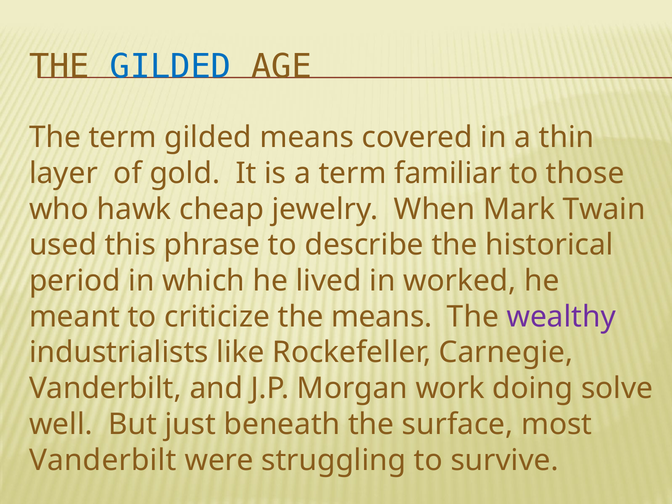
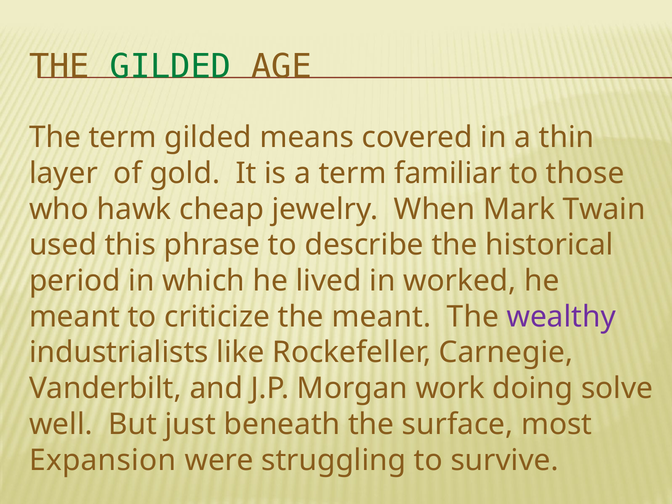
GILDED at (170, 67) colour: blue -> green
the means: means -> meant
Vanderbilt at (103, 460): Vanderbilt -> Expansion
